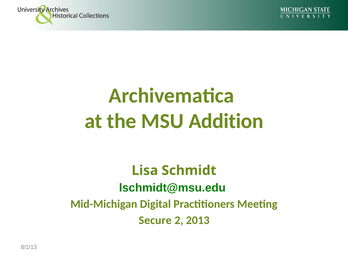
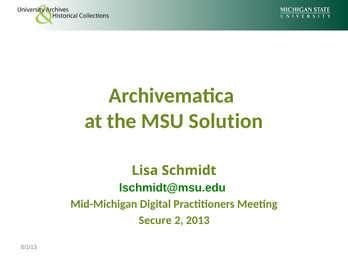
Addition: Addition -> Solution
